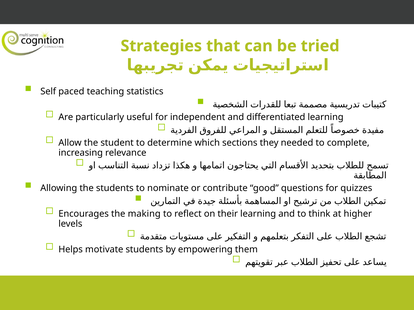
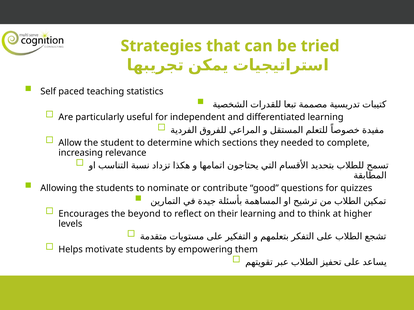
making: making -> beyond
